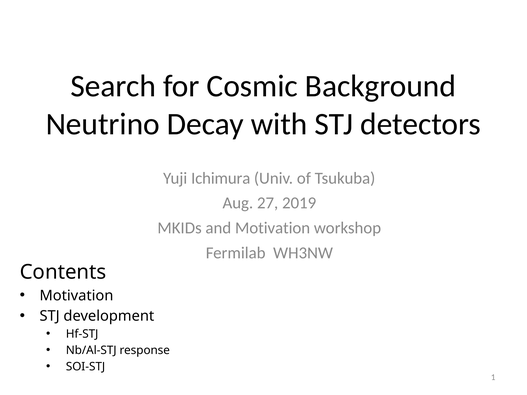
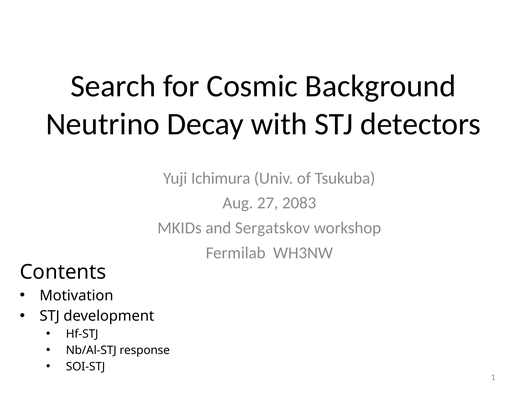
2019: 2019 -> 2083
and Motivation: Motivation -> Sergatskov
